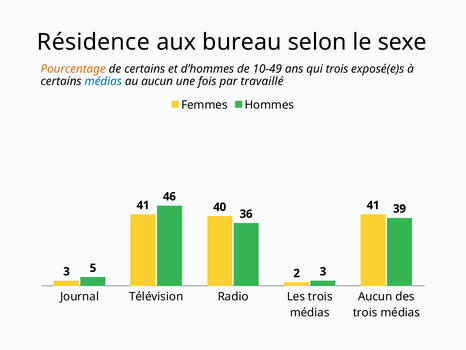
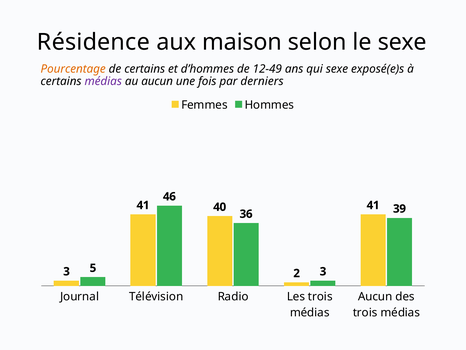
bureau: bureau -> maison
10-49: 10-49 -> 12-49
qui trois: trois -> sexe
médias at (103, 81) colour: blue -> purple
travaillé: travaillé -> derniers
